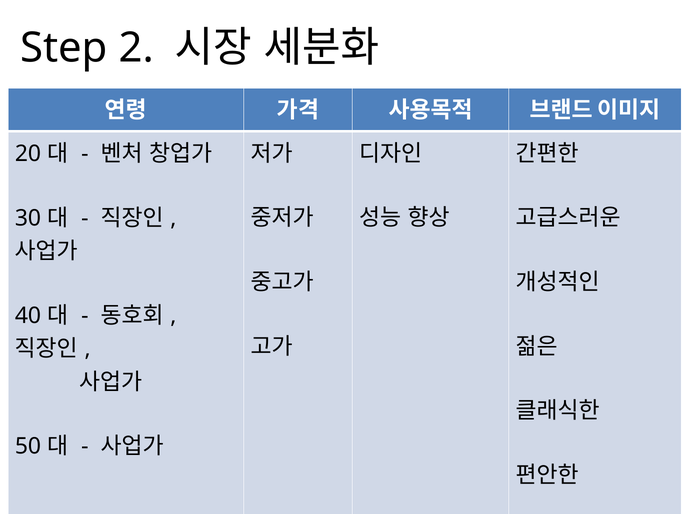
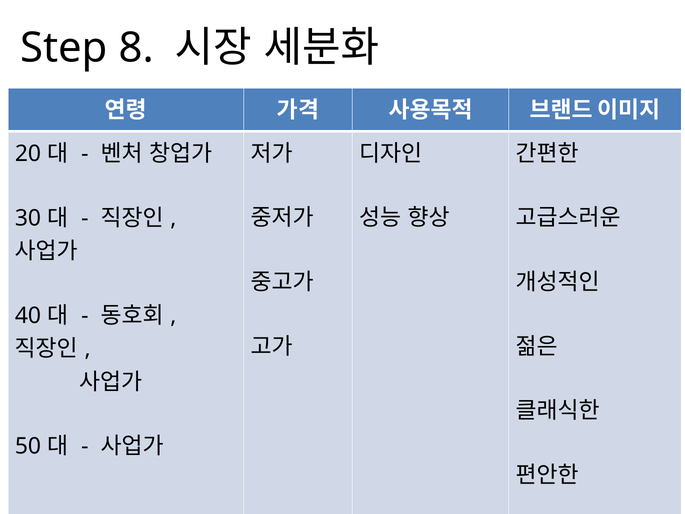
2: 2 -> 8
